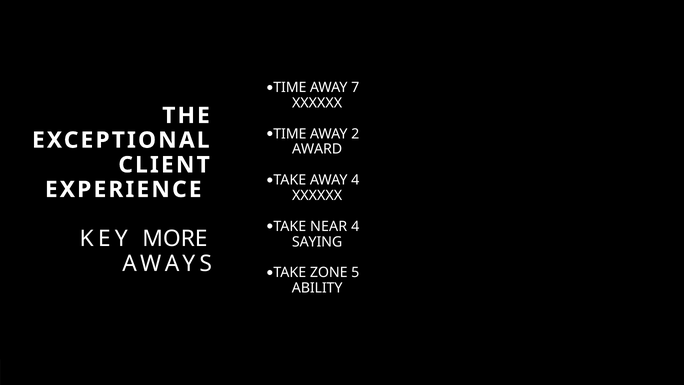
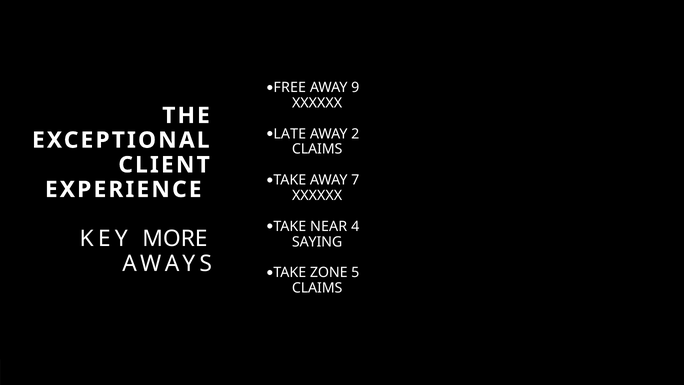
TIME at (290, 88): TIME -> FREE
7: 7 -> 9
TIME at (290, 134): TIME -> LATE
AWARD at (317, 149): AWARD -> CLAIMS
AWAY 4: 4 -> 7
ABILITY at (317, 288): ABILITY -> CLAIMS
